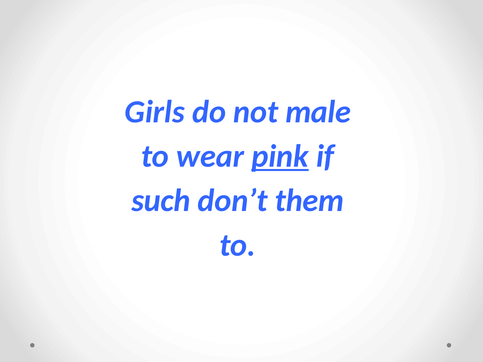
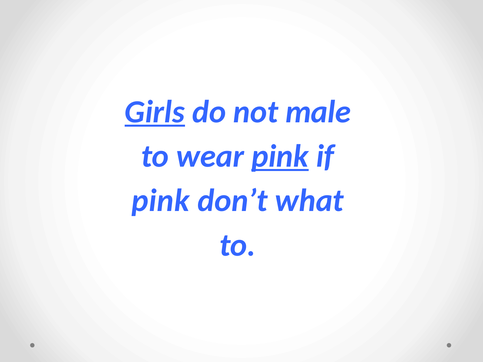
Girls underline: none -> present
such at (161, 201): such -> pink
them: them -> what
